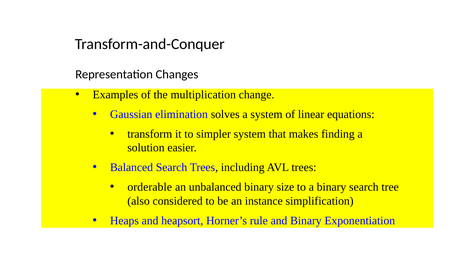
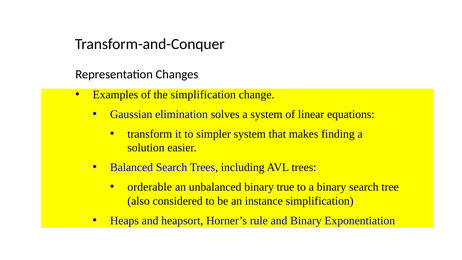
the multiplication: multiplication -> simplification
size: size -> true
